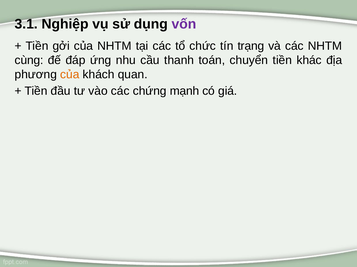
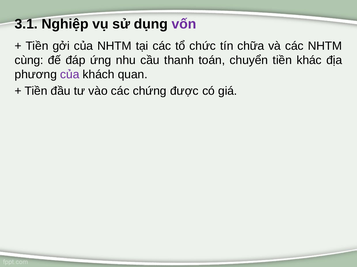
trạng: trạng -> chữa
của at (70, 75) colour: orange -> purple
mạnh: mạnh -> được
